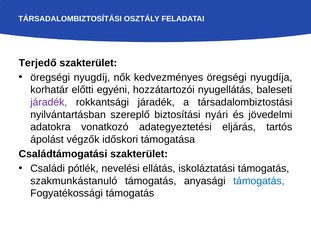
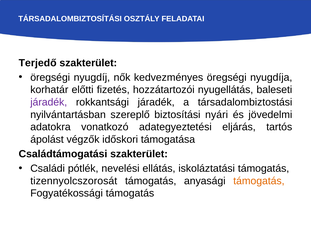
egyéni: egyéni -> fizetés
szakmunkástanuló: szakmunkástanuló -> tizennyolcszorosát
támogatás at (259, 181) colour: blue -> orange
